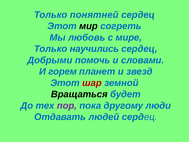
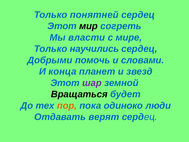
любовь: любовь -> власти
горем: горем -> конца
шар colour: red -> purple
пор colour: purple -> orange
другому: другому -> одиноко
людей: людей -> верят
